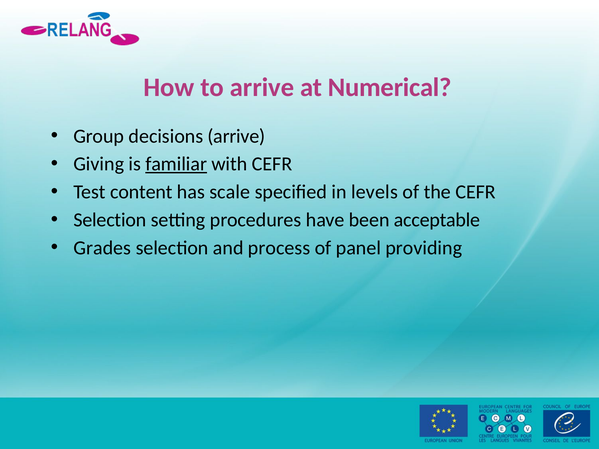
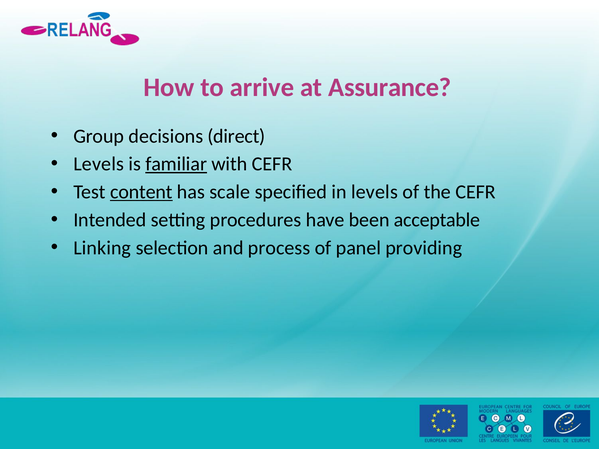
Numerical: Numerical -> Assurance
decisions arrive: arrive -> direct
Giving at (99, 164): Giving -> Levels
content underline: none -> present
Selection at (110, 220): Selection -> Intended
Grades: Grades -> Linking
